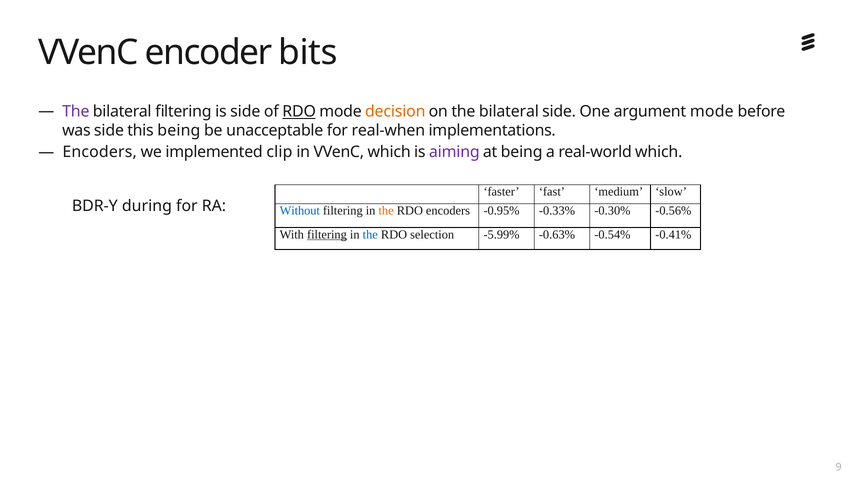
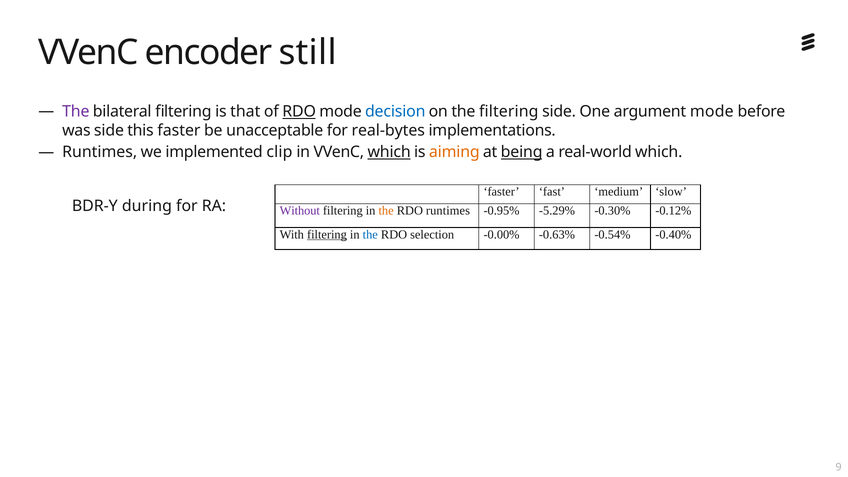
bits: bits -> still
is side: side -> that
decision colour: orange -> blue
on the bilateral: bilateral -> filtering
this being: being -> faster
real-when: real-when -> real-bytes
Encoders at (100, 152): Encoders -> Runtimes
which at (389, 152) underline: none -> present
aiming colour: purple -> orange
being at (522, 152) underline: none -> present
Without colour: blue -> purple
RDO encoders: encoders -> runtimes
-0.33%: -0.33% -> -5.29%
-0.56%: -0.56% -> -0.12%
-5.99%: -5.99% -> -0.00%
-0.41%: -0.41% -> -0.40%
